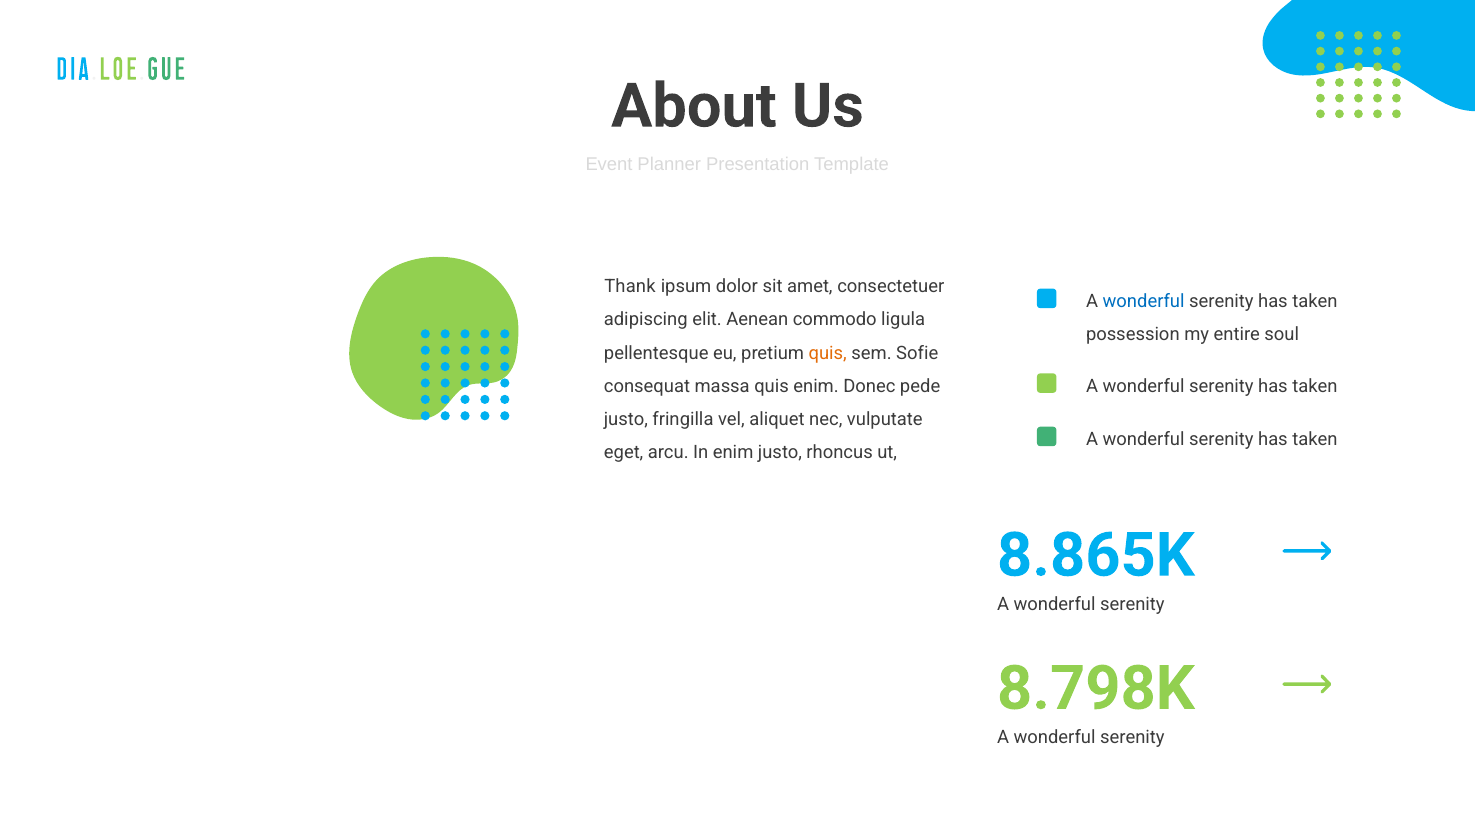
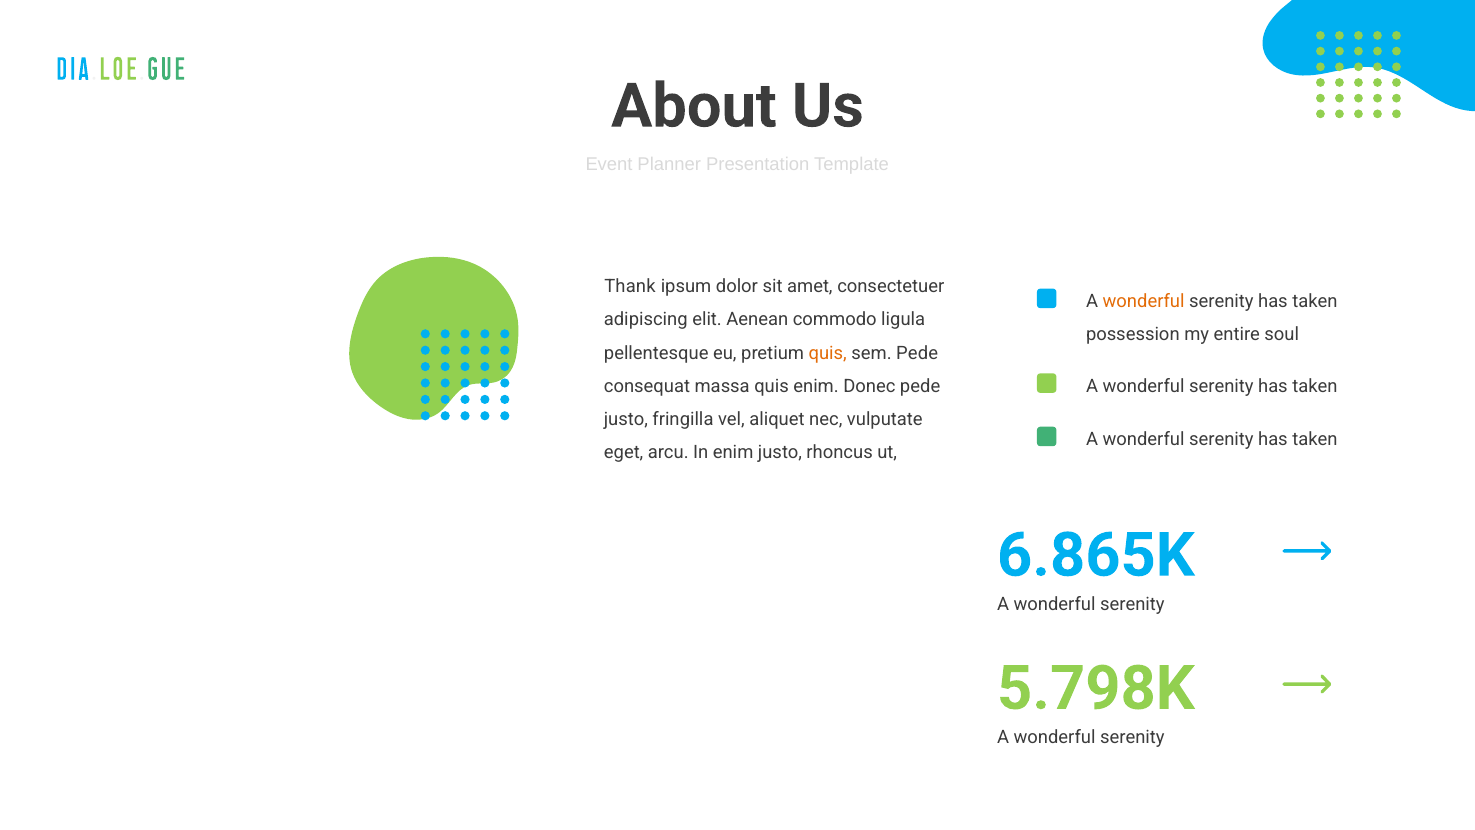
wonderful at (1144, 301) colour: blue -> orange
sem Sofie: Sofie -> Pede
8.865K: 8.865K -> 6.865K
8.798K: 8.798K -> 5.798K
